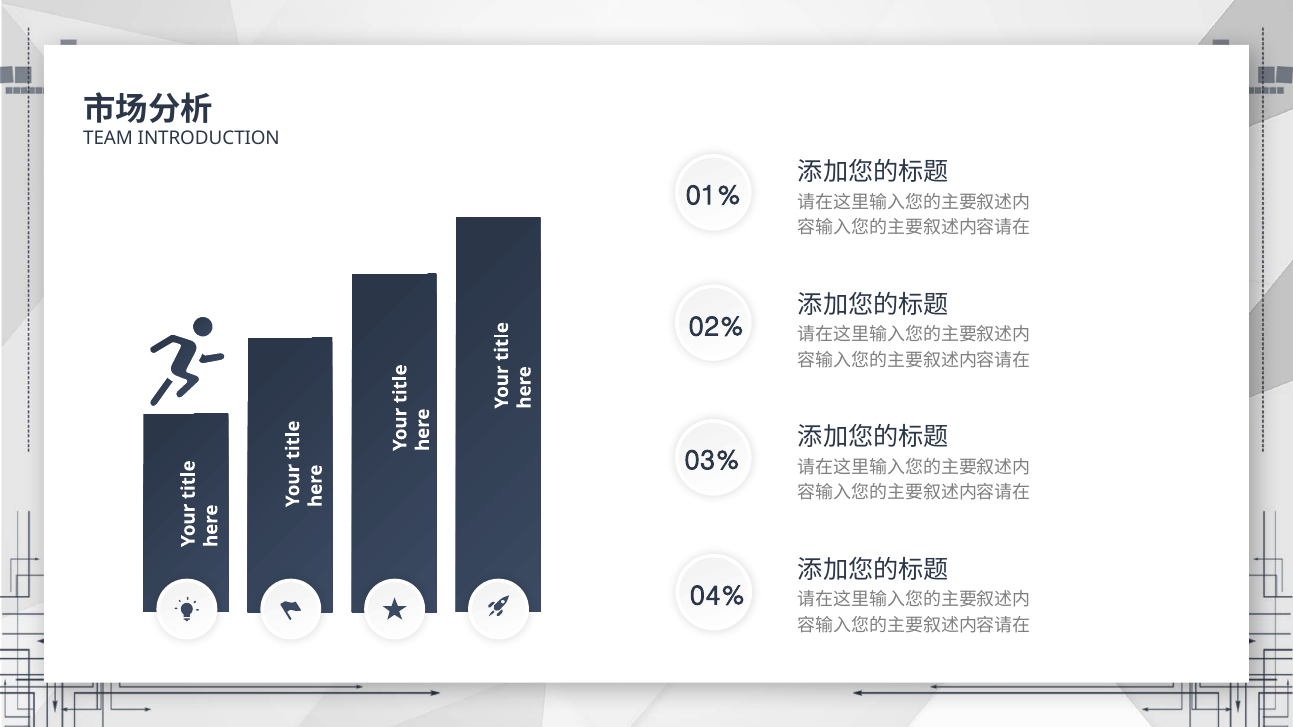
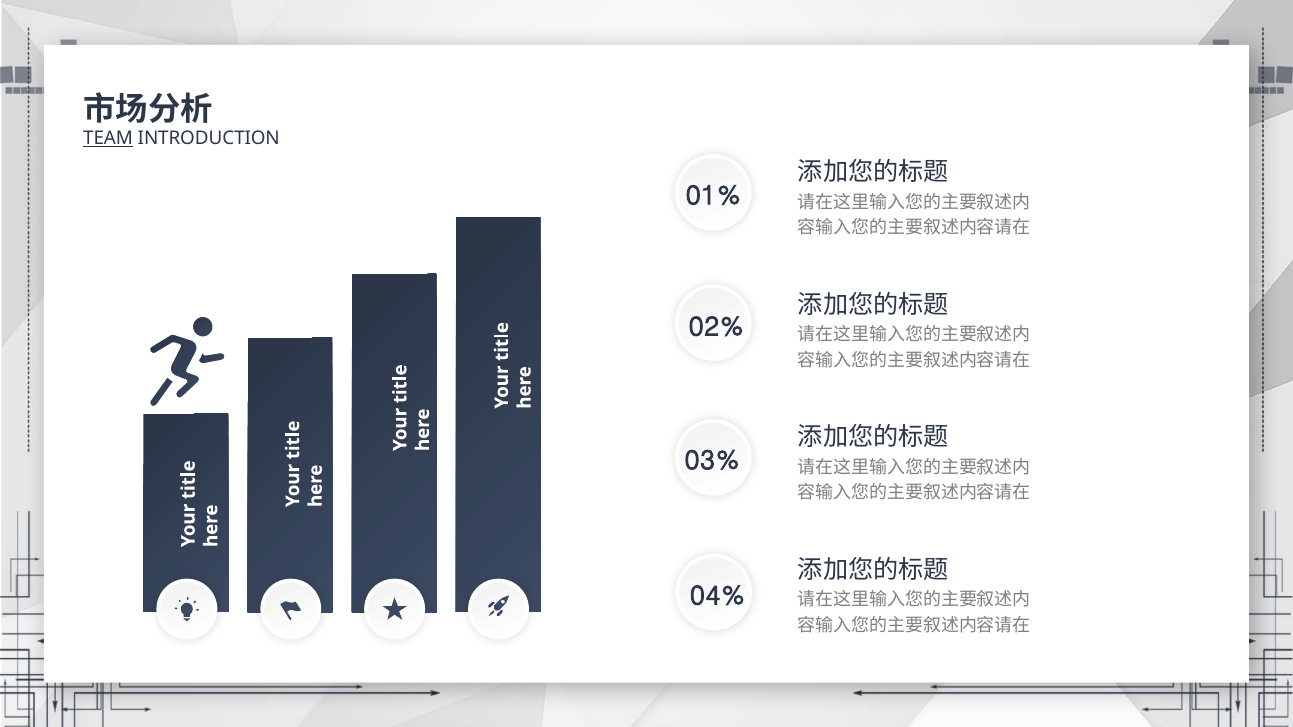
TEAM underline: none -> present
